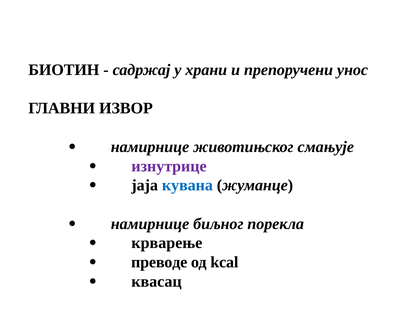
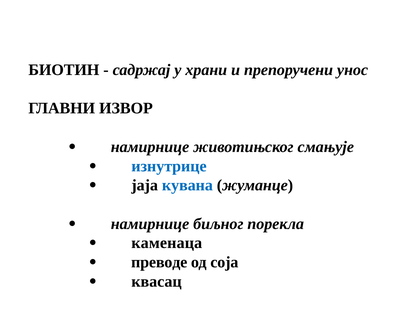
изнутрице colour: purple -> blue
крварење: крварење -> каменаца
kcal: kcal -> соја
